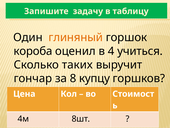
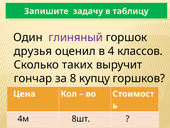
глиняный colour: orange -> purple
короба: короба -> друзья
учиться: учиться -> классов
